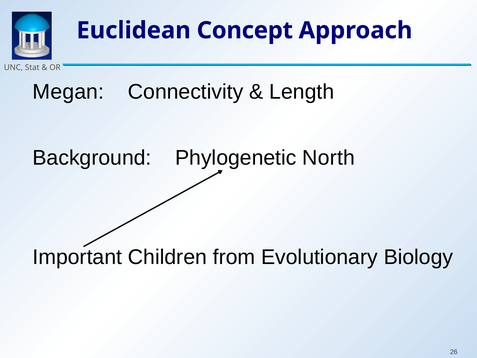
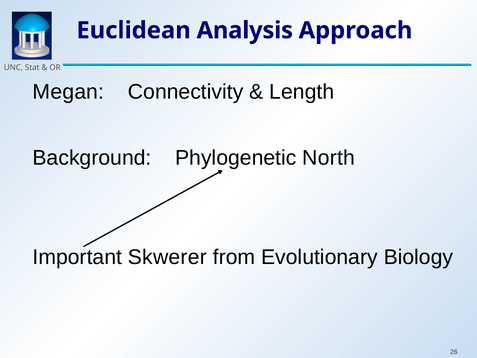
Concept: Concept -> Analysis
Children: Children -> Skwerer
